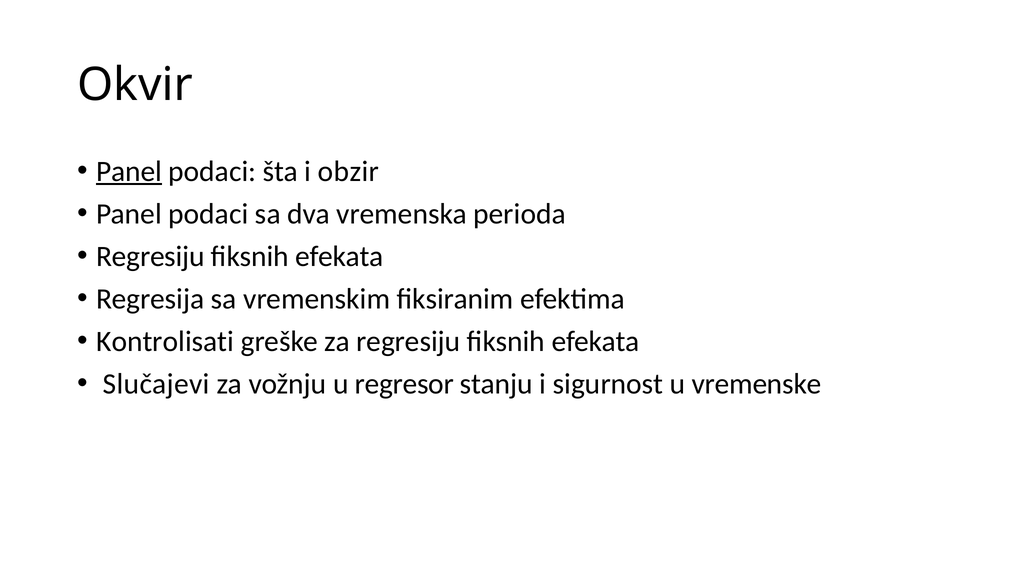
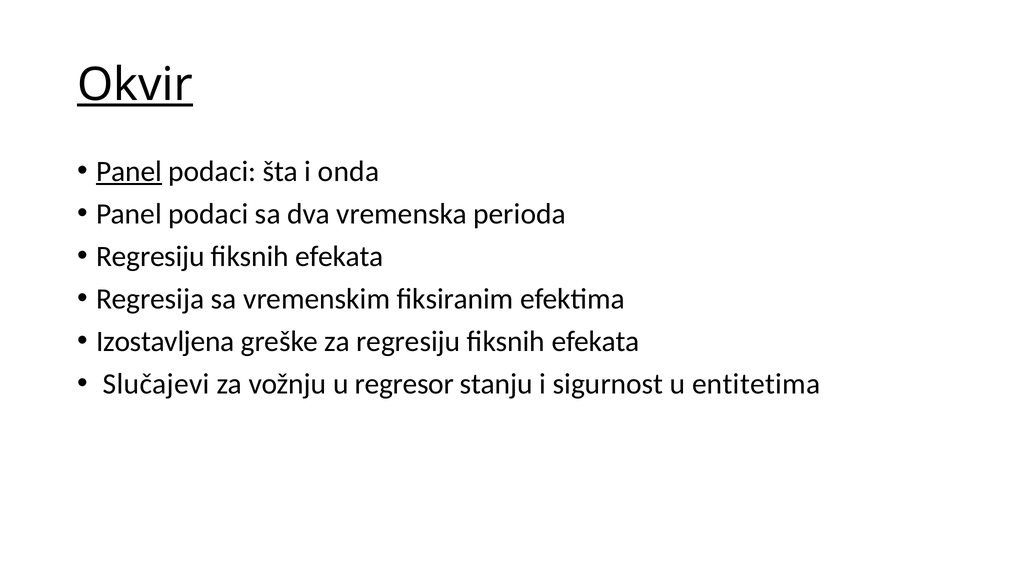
Okvir underline: none -> present
obzir: obzir -> onda
Kontrolisati: Kontrolisati -> Izostavljena
vremenske: vremenske -> entitetima
